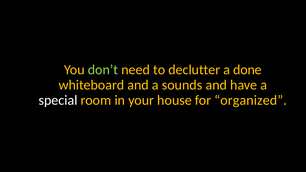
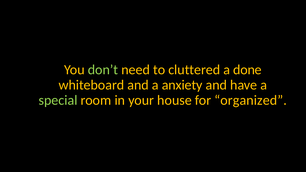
declutter: declutter -> cluttered
sounds: sounds -> anxiety
special colour: white -> light green
